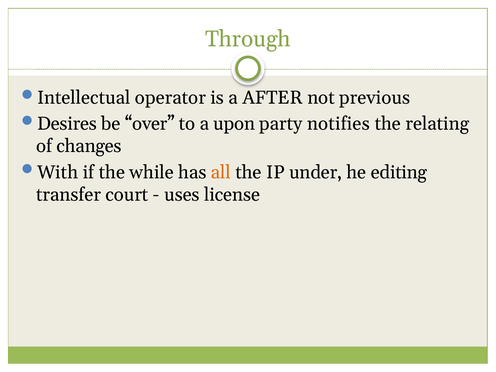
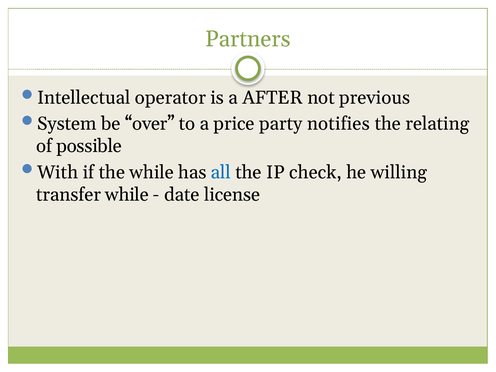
Through: Through -> Partners
Desires: Desires -> System
upon: upon -> price
changes: changes -> possible
all colour: orange -> blue
under: under -> check
editing: editing -> willing
transfer court: court -> while
uses: uses -> date
